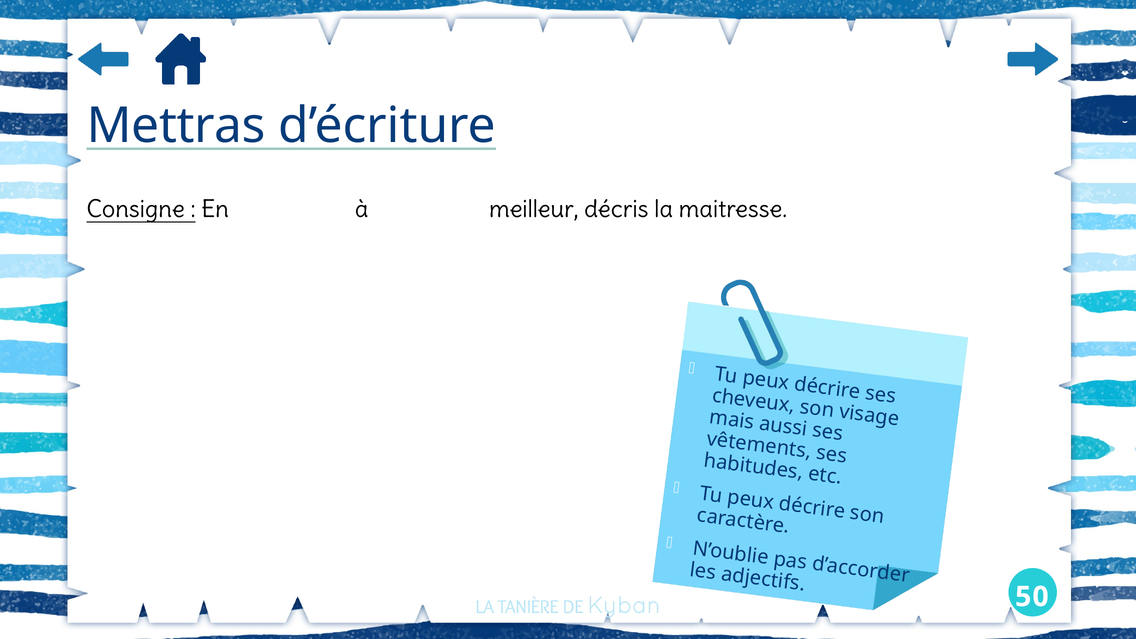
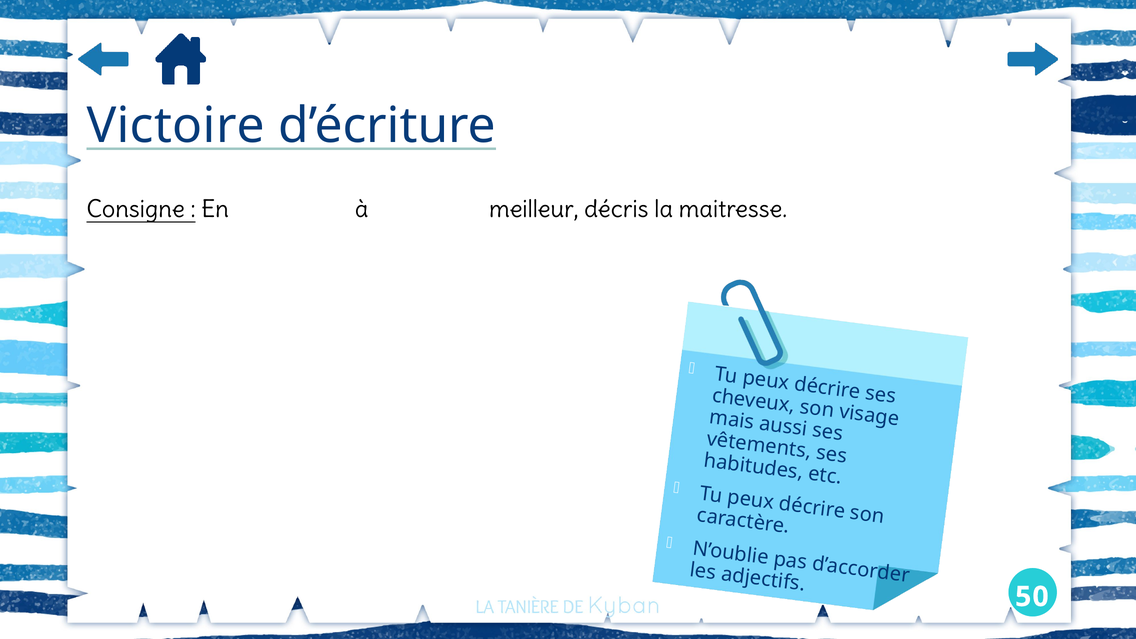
Mettras: Mettras -> Victoire
